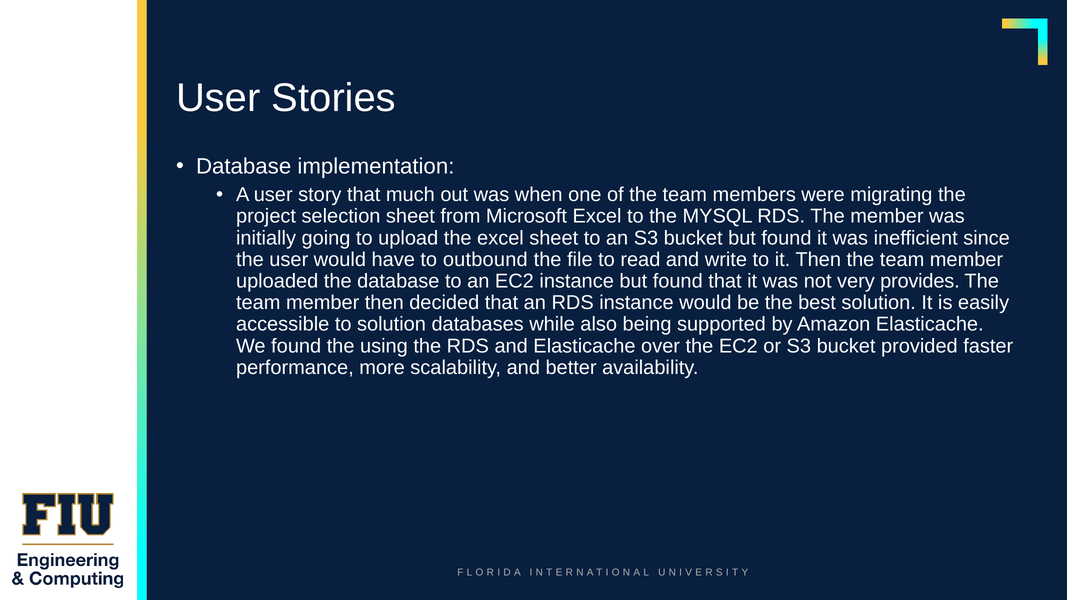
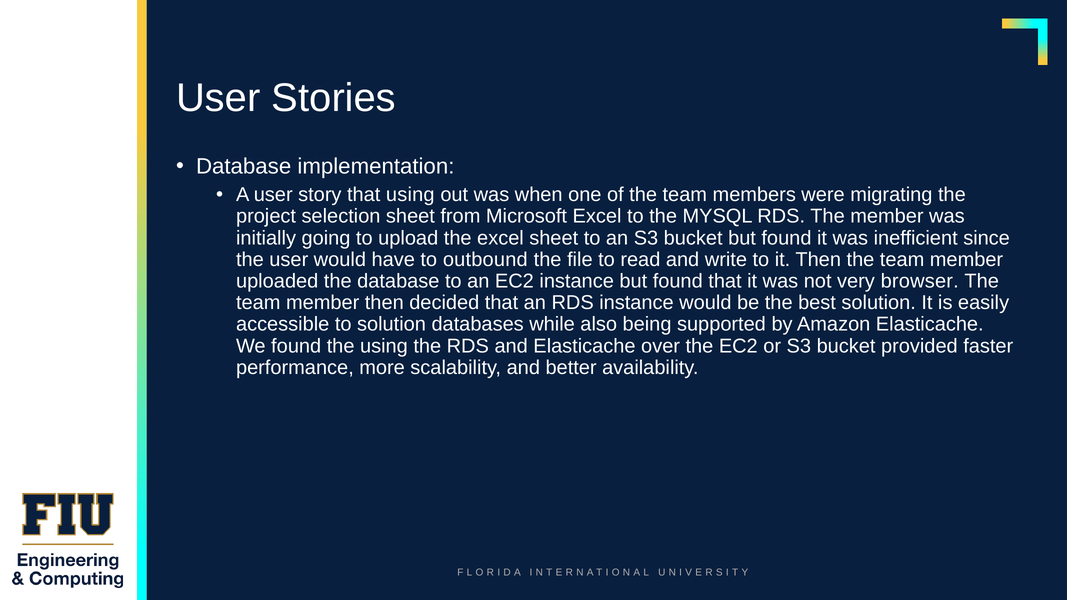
that much: much -> using
provides: provides -> browser
